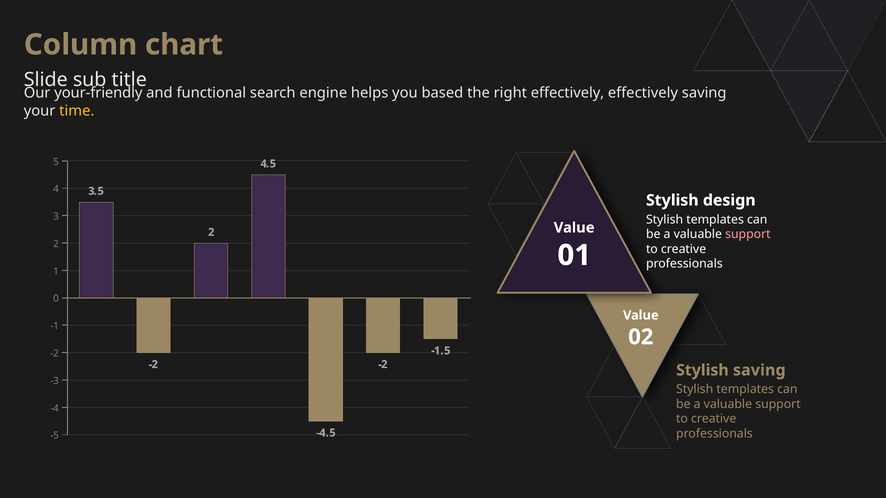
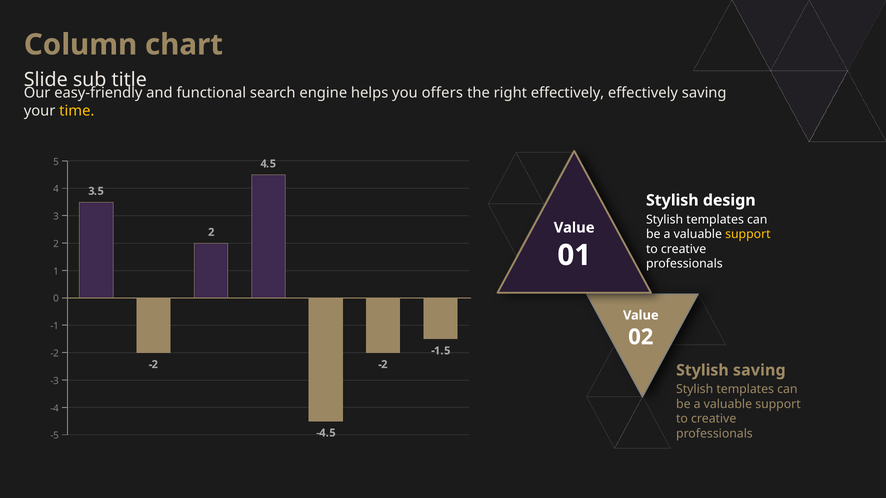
your-friendly: your-friendly -> easy-friendly
based: based -> offers
support at (748, 234) colour: pink -> yellow
